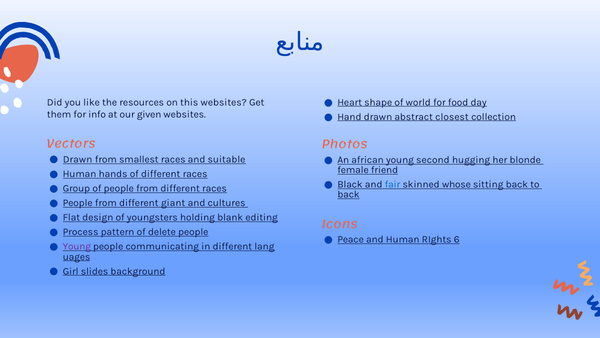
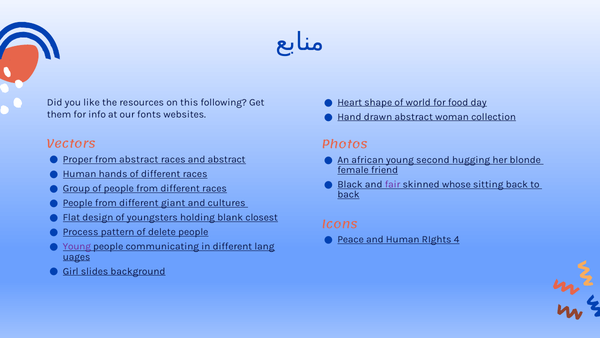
this websites: websites -> following
given: given -> fonts
closest: closest -> woman
Drawn at (78, 159): Drawn -> Proper
from smallest: smallest -> abstract
and suitable: suitable -> abstract
fair colour: blue -> purple
editing: editing -> closest
6: 6 -> 4
